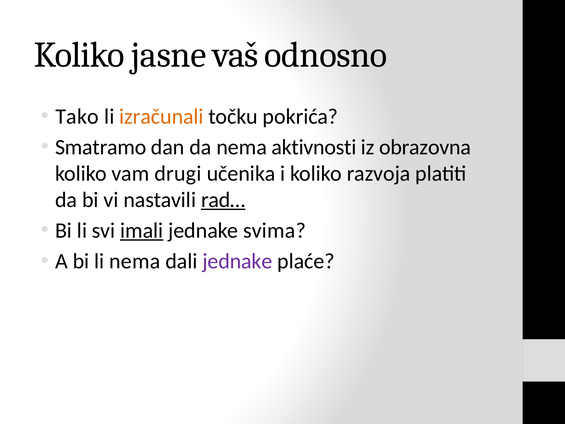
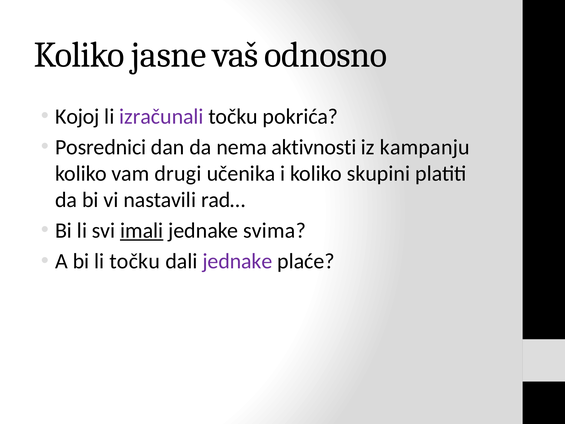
Tako: Tako -> Kojoj
izračunali colour: orange -> purple
Smatramo: Smatramo -> Posrednici
obrazovna: obrazovna -> kampanju
razvoja: razvoja -> skupini
rad… underline: present -> none
li nema: nema -> točku
